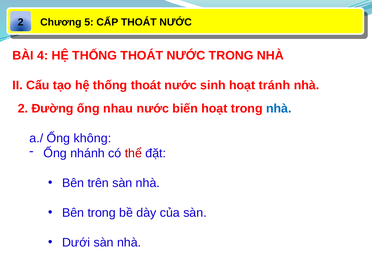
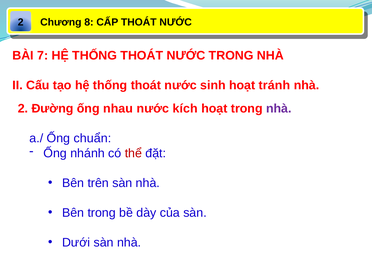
5: 5 -> 8
4: 4 -> 7
biến: biến -> kích
nhà at (279, 109) colour: blue -> purple
không: không -> chuẩn
